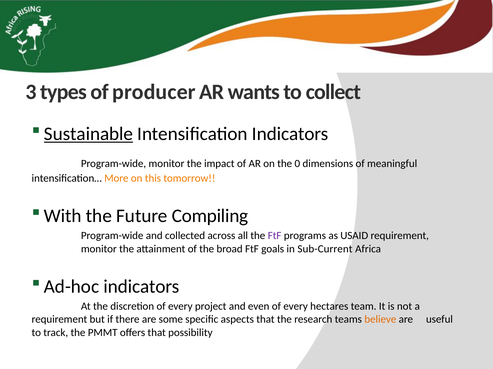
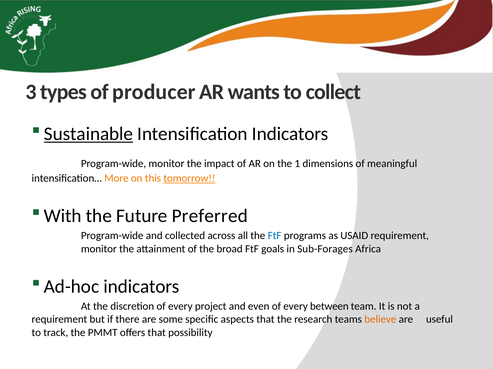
0: 0 -> 1
tomorrow underline: none -> present
Compiling: Compiling -> Preferred
FtF at (275, 236) colour: purple -> blue
Sub-Current: Sub-Current -> Sub-Forages
hectares: hectares -> between
